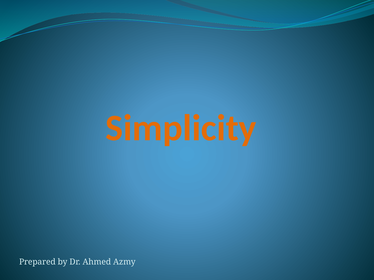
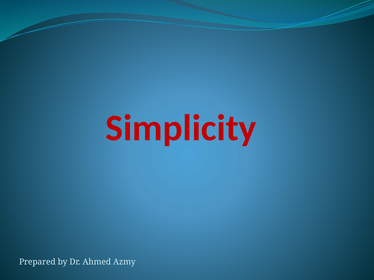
Simplicity colour: orange -> red
